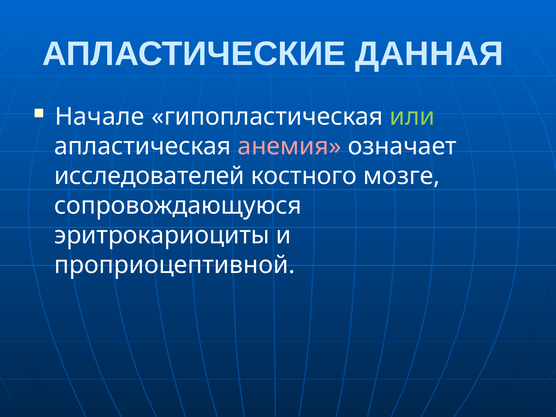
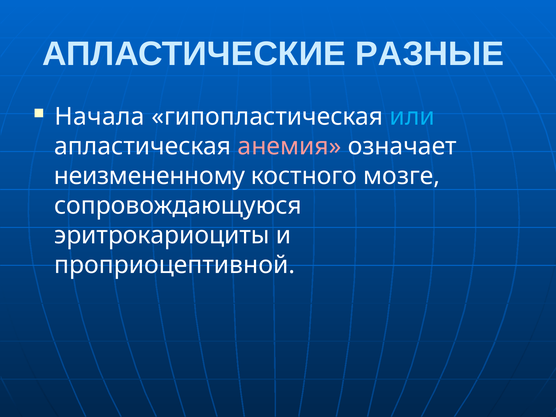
ДАННАЯ: ДАННАЯ -> РАЗНЫЕ
Начале: Начале -> Начала
или colour: light green -> light blue
исследователей: исследователей -> неизмененному
